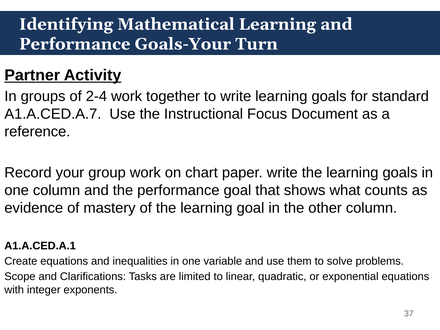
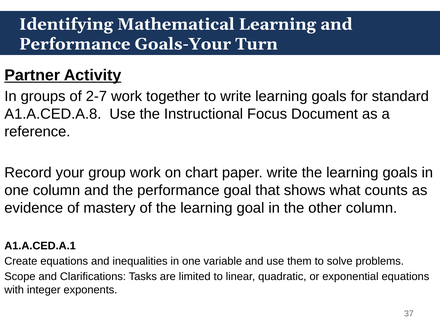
2-4: 2-4 -> 2-7
A1.A.CED.A.7: A1.A.CED.A.7 -> A1.A.CED.A.8
